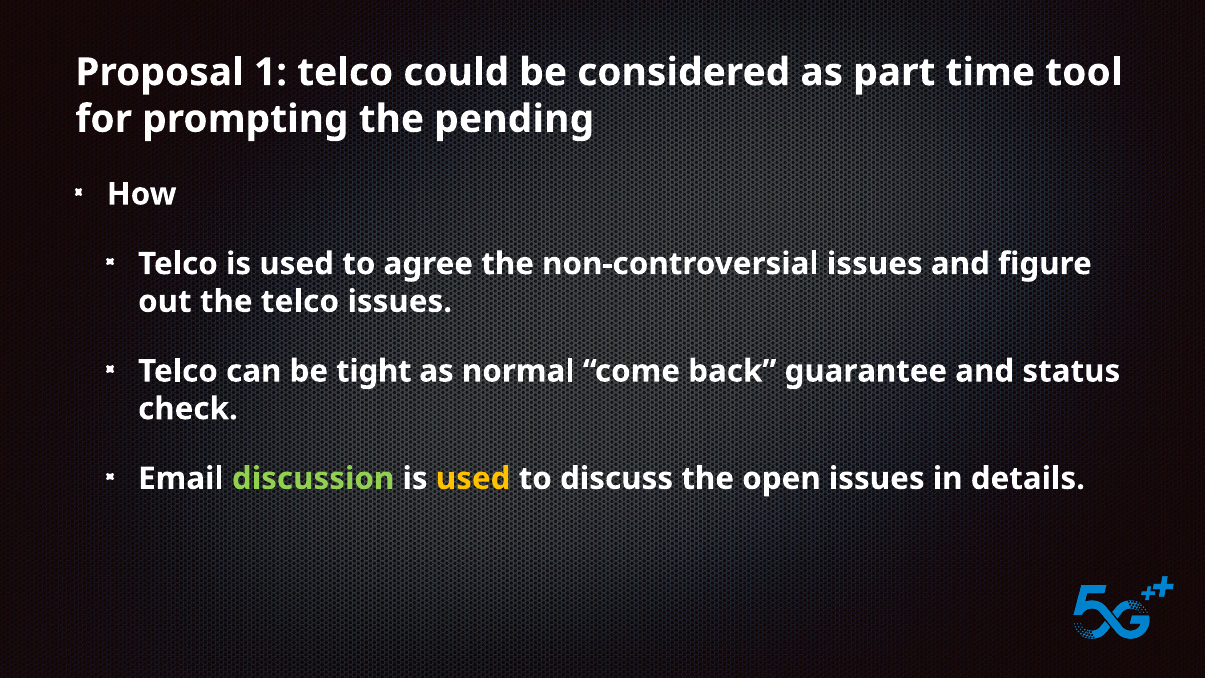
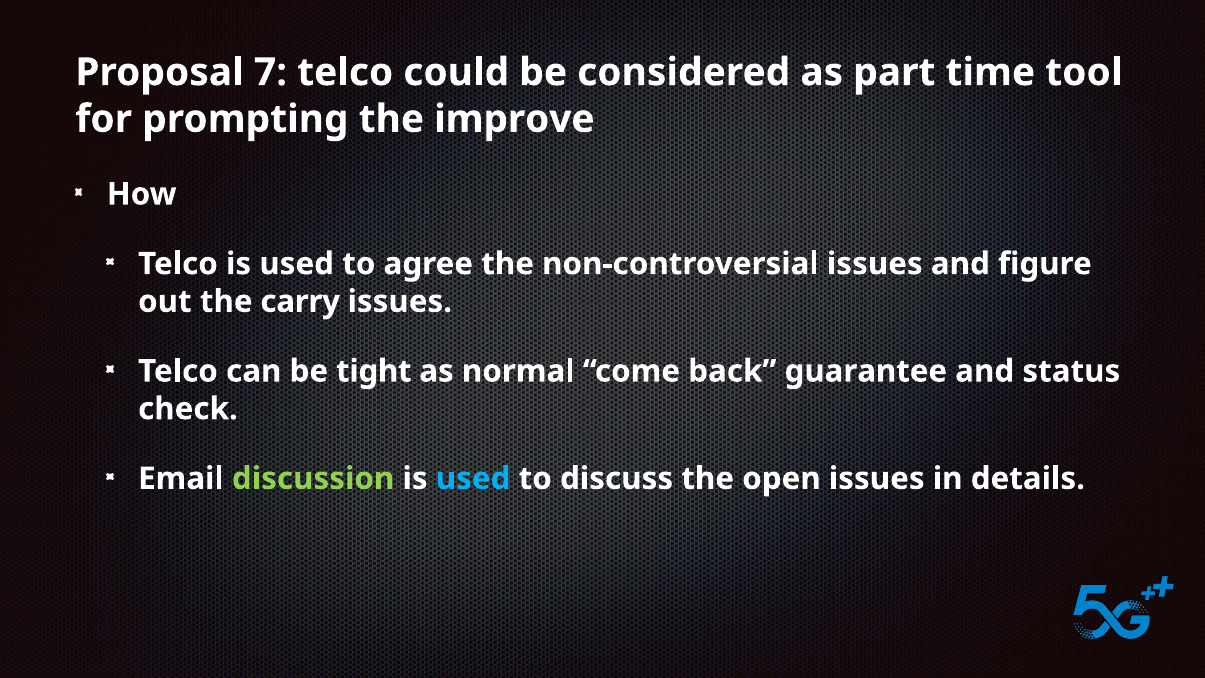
1: 1 -> 7
pending: pending -> improve
the telco: telco -> carry
used at (473, 478) colour: yellow -> light blue
